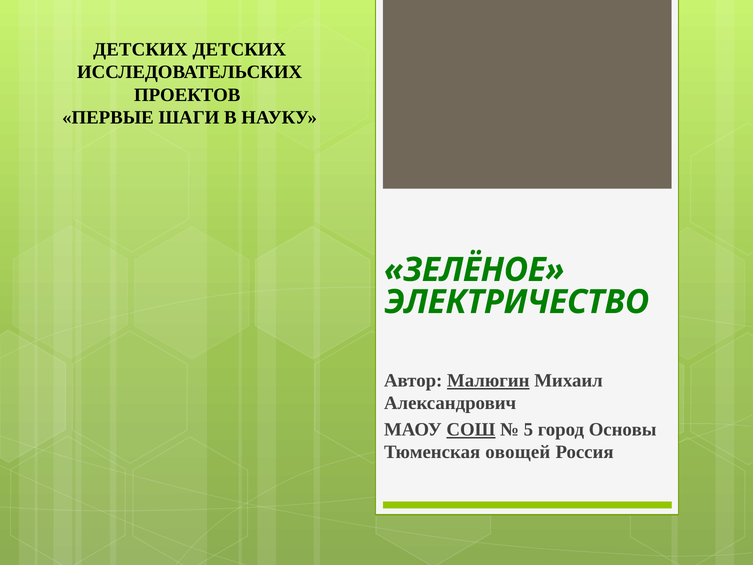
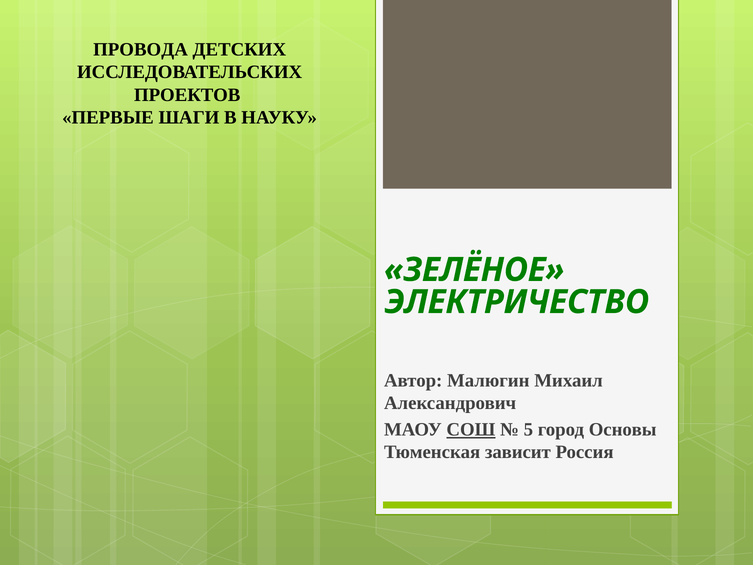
ДЕТСКИХ at (140, 50): ДЕТСКИХ -> ПРОВОДА
Малюгин underline: present -> none
овощей: овощей -> зависит
